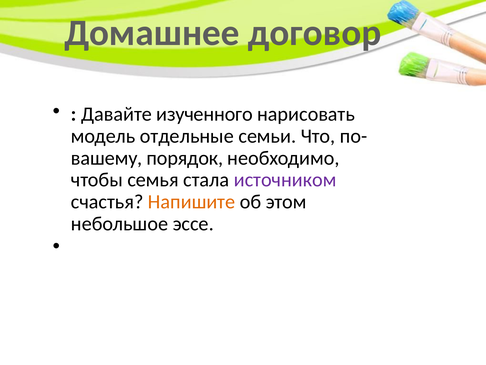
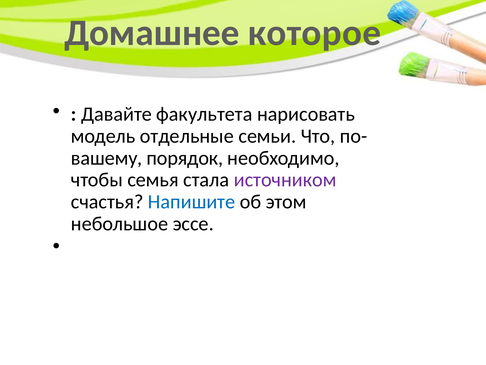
договор: договор -> которое
изученного: изученного -> факультета
Напишите colour: orange -> blue
